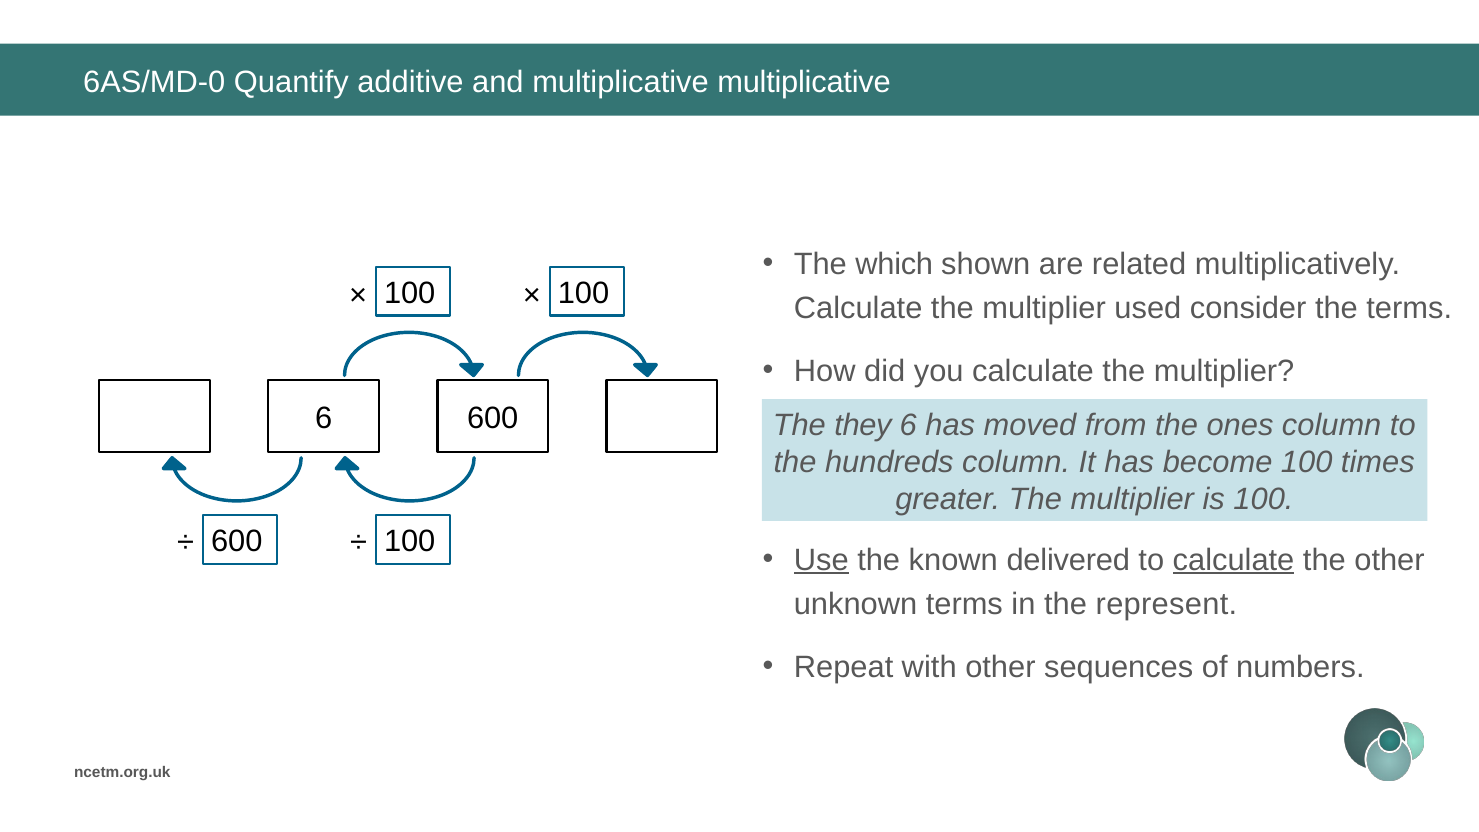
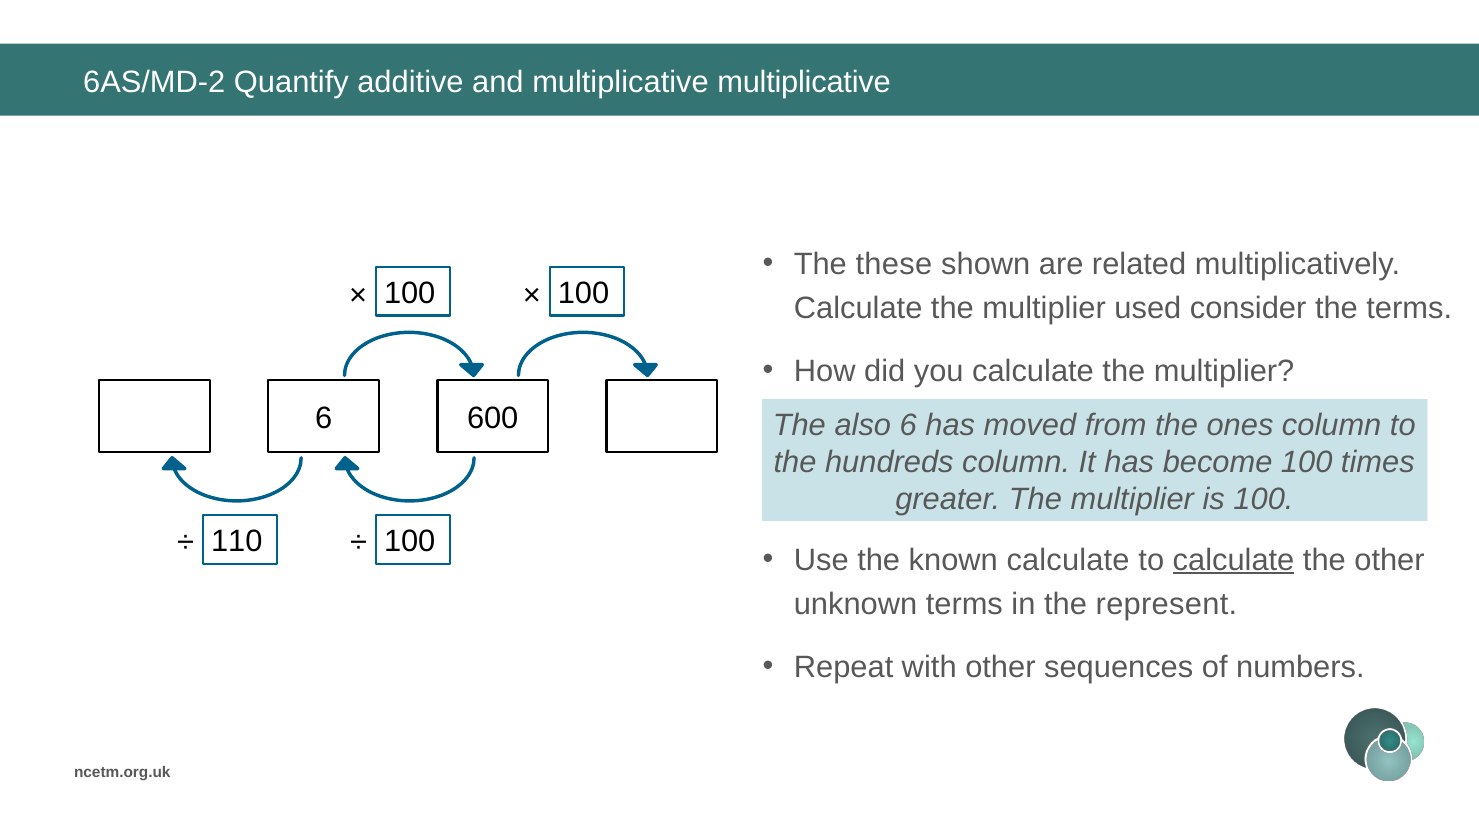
6AS/MD-0: 6AS/MD-0 -> 6AS/MD-2
which: which -> these
they: they -> also
600 at (237, 541): 600 -> 110
Use underline: present -> none
known delivered: delivered -> calculate
